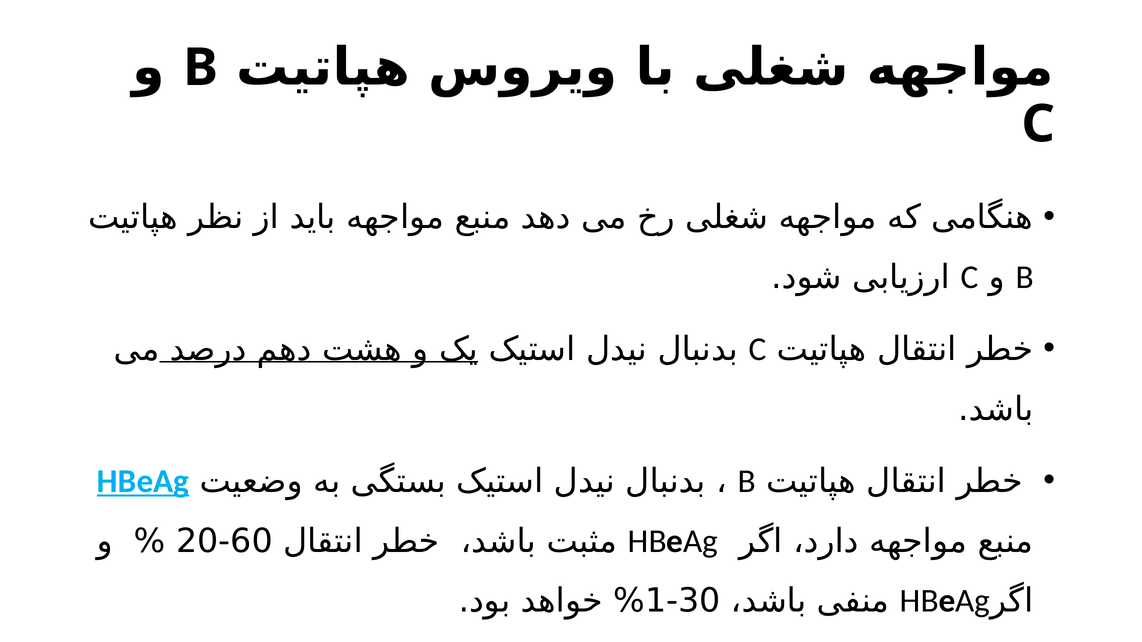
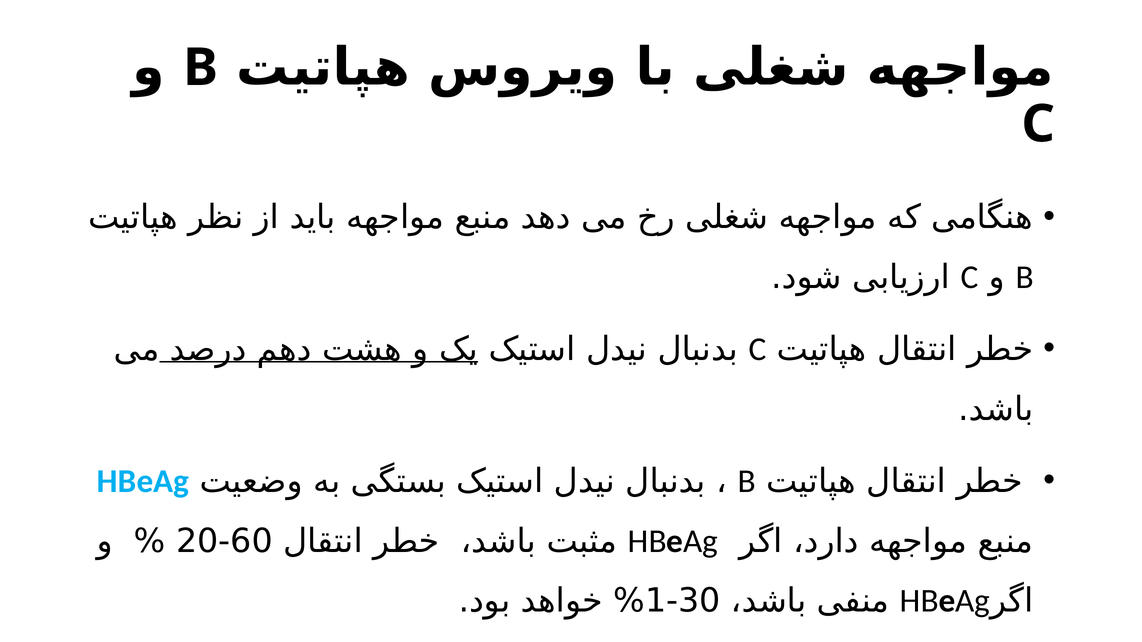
HBeAg at (143, 481) underline: present -> none
